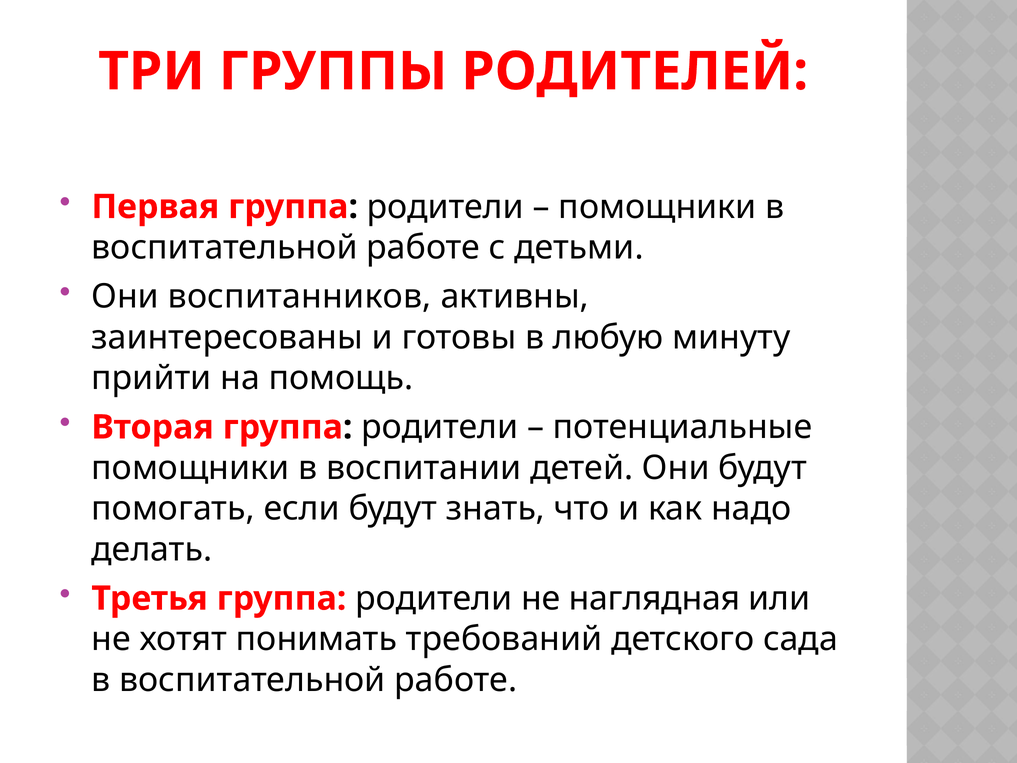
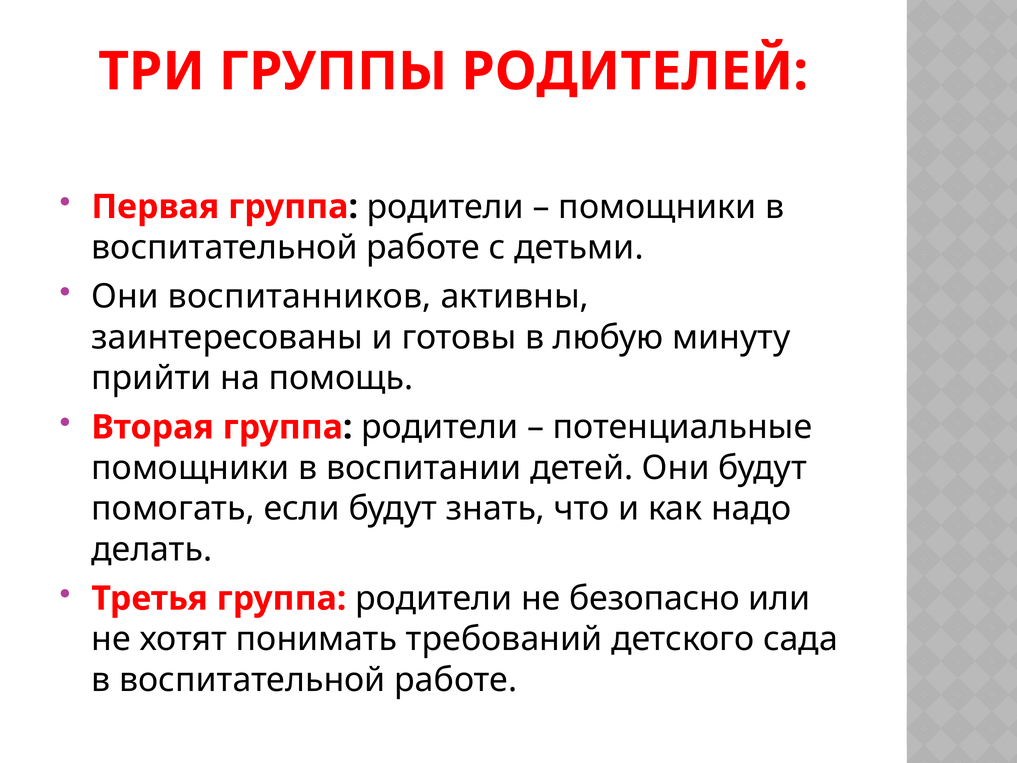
наглядная: наглядная -> безопасно
